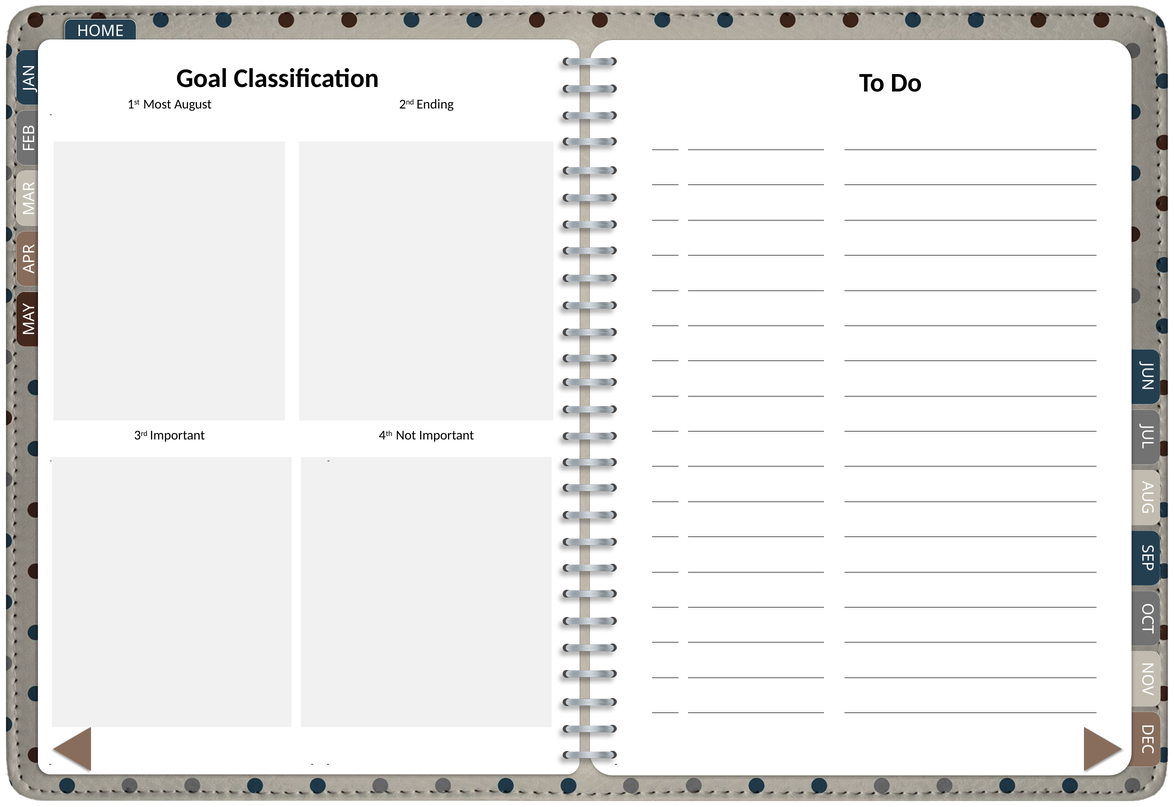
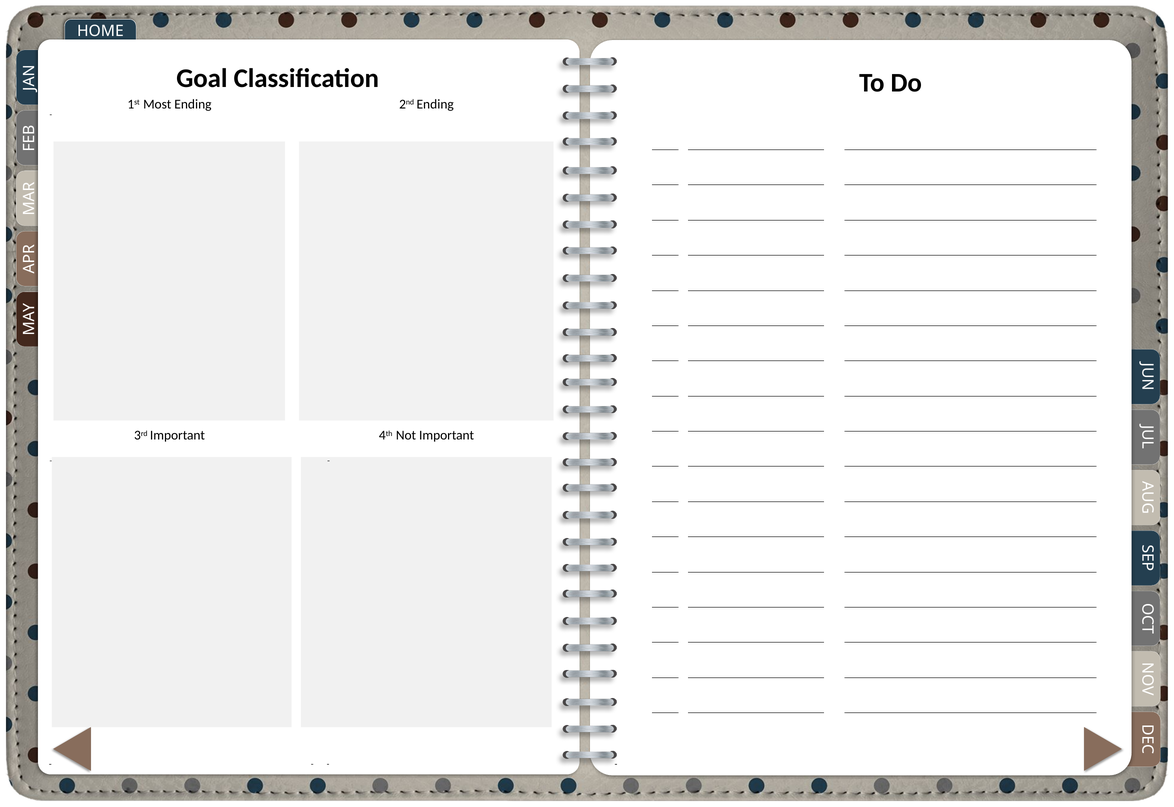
Most August: August -> Ending
